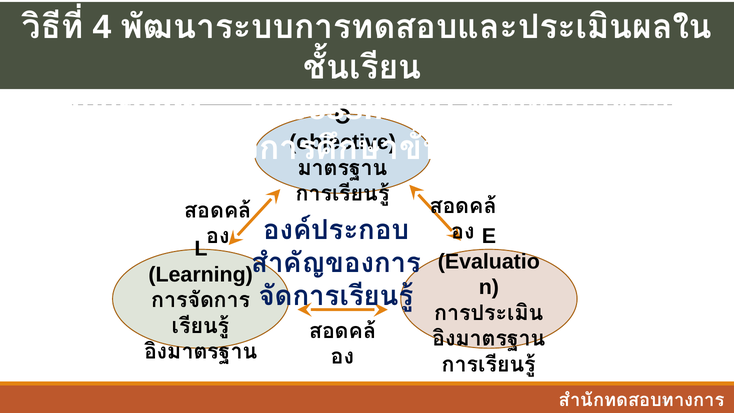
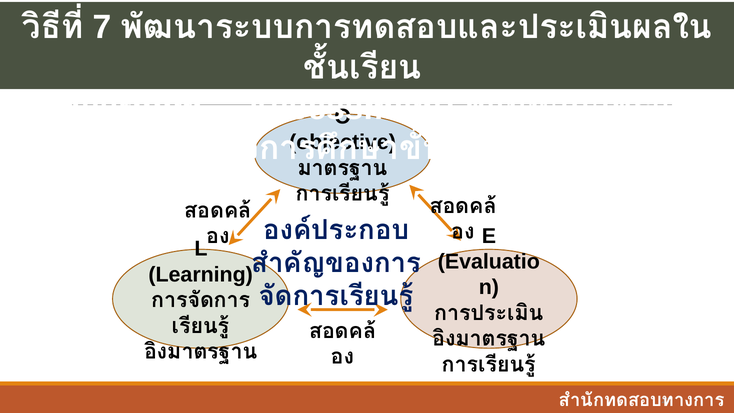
4: 4 -> 7
